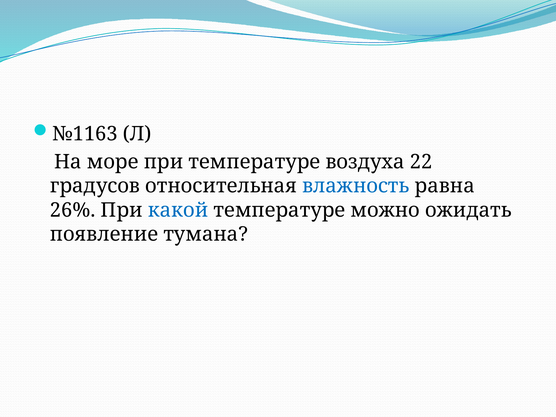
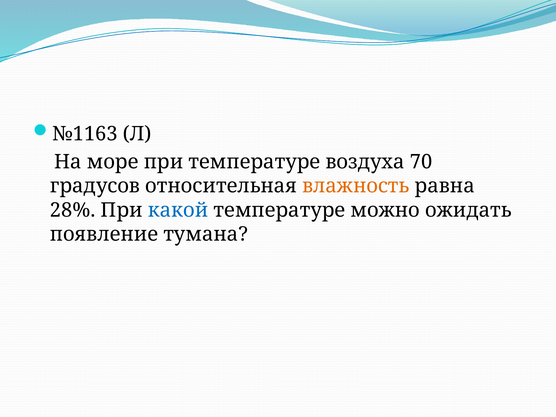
22: 22 -> 70
влажность colour: blue -> orange
26%: 26% -> 28%
